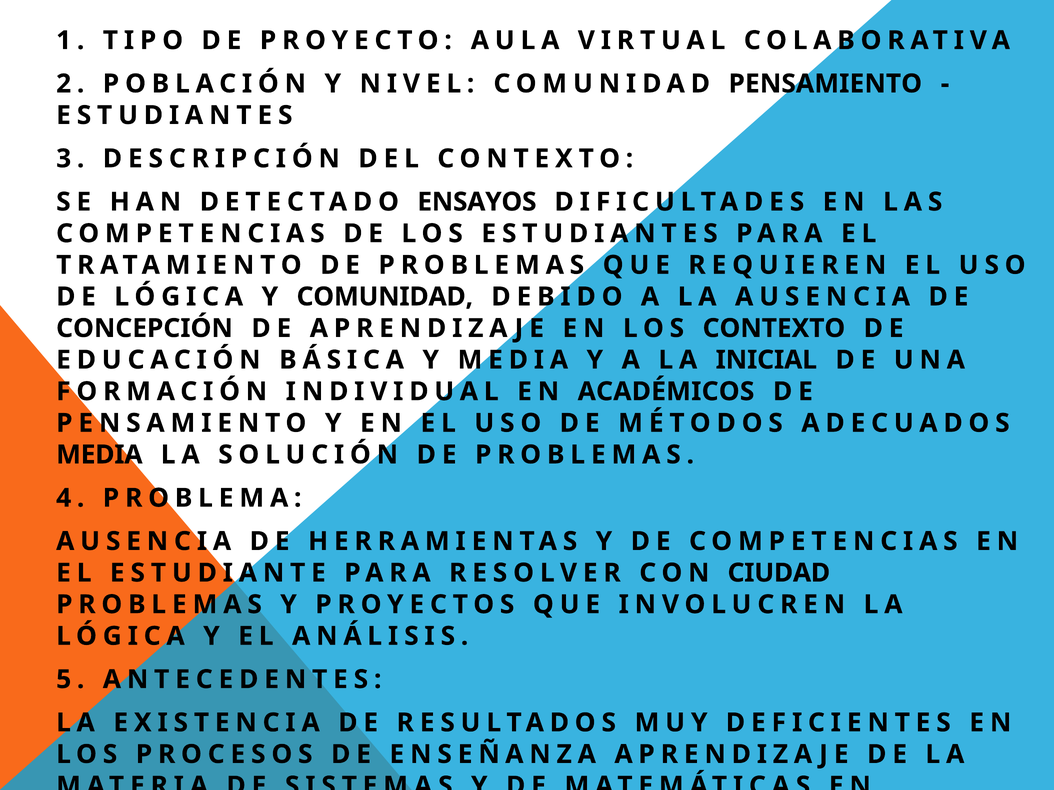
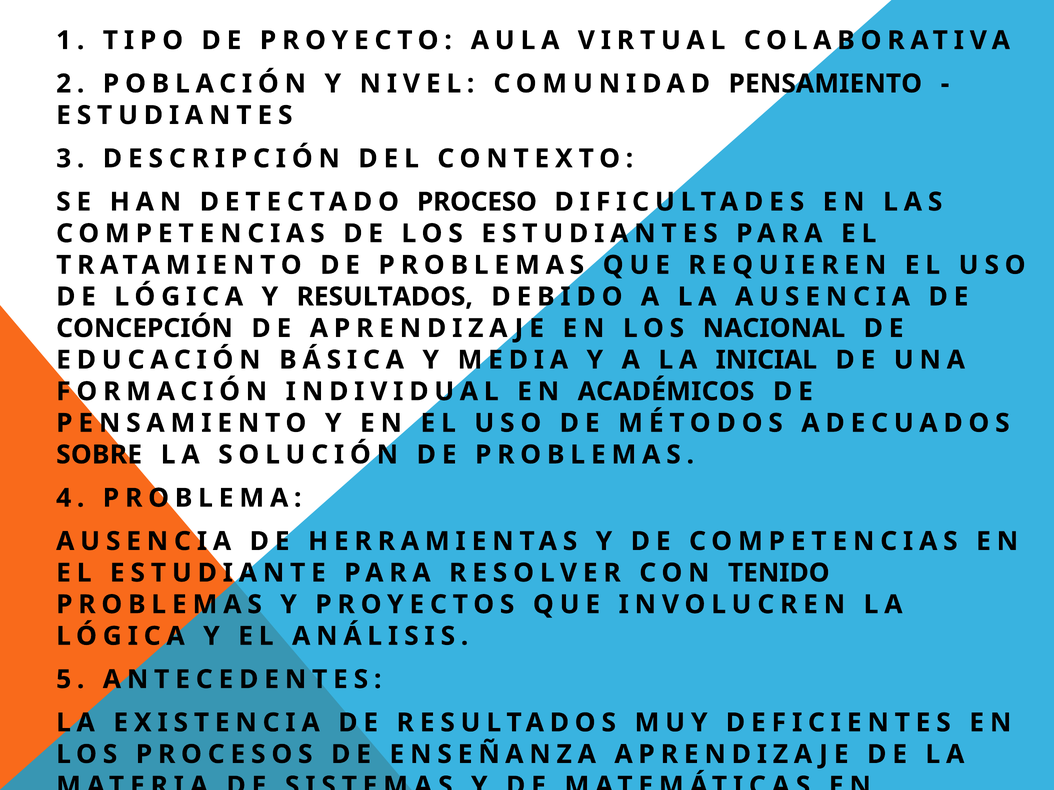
ENSAYOS: ENSAYOS -> PROCESO
Y COMUNIDAD: COMUNIDAD -> RESULTADOS
LOS CONTEXTO: CONTEXTO -> NACIONAL
MEDIA at (99, 455): MEDIA -> SOBRE
CIUDAD: CIUDAD -> TENIDO
